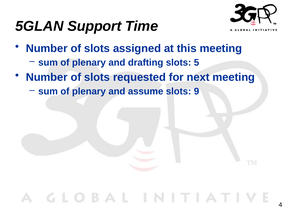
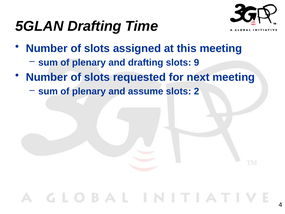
5GLAN Support: Support -> Drafting
5: 5 -> 9
9: 9 -> 2
